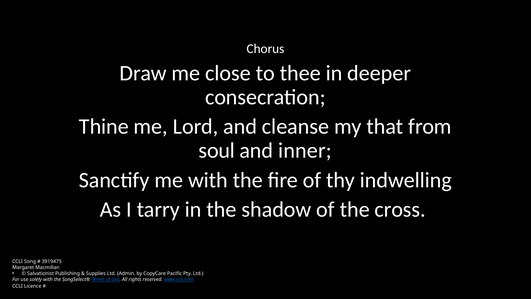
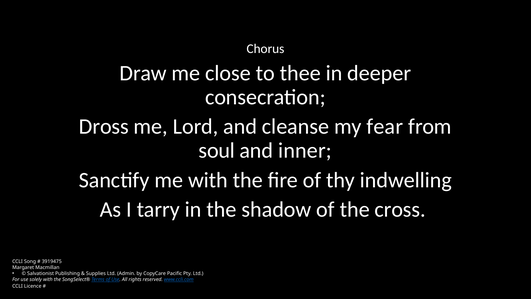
Thine: Thine -> Dross
that: that -> fear
